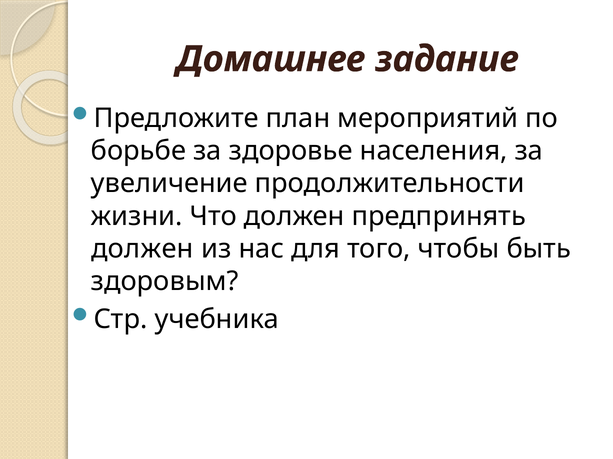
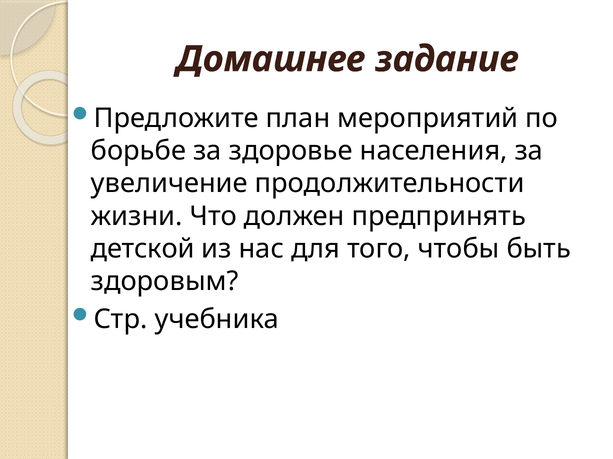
должен at (142, 249): должен -> детской
